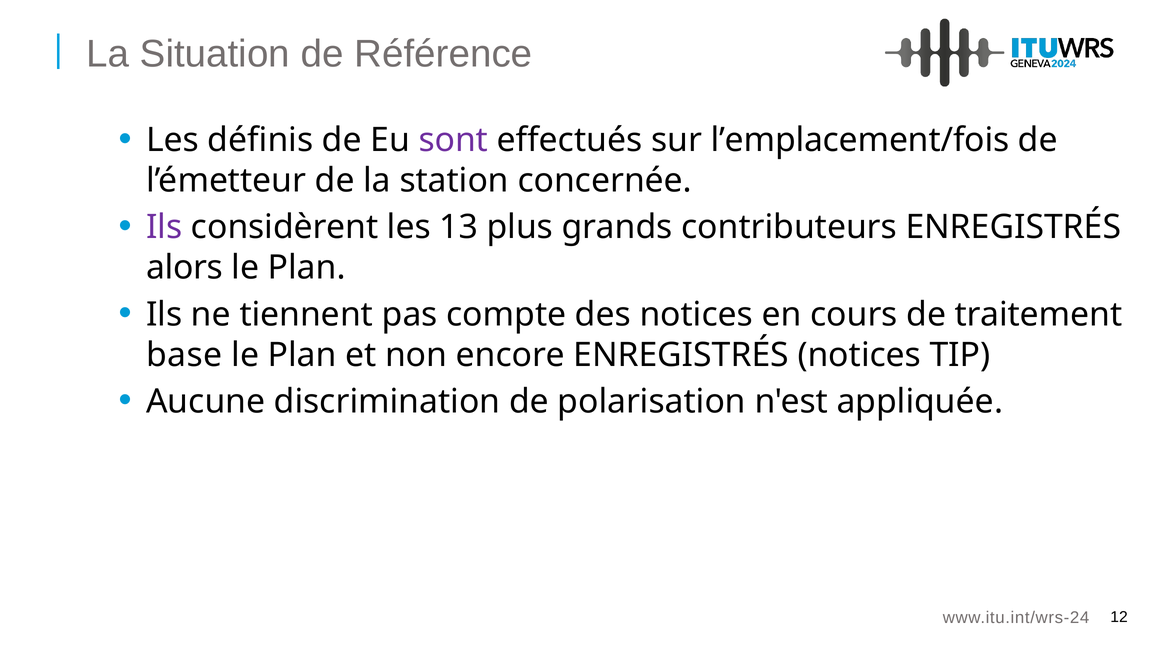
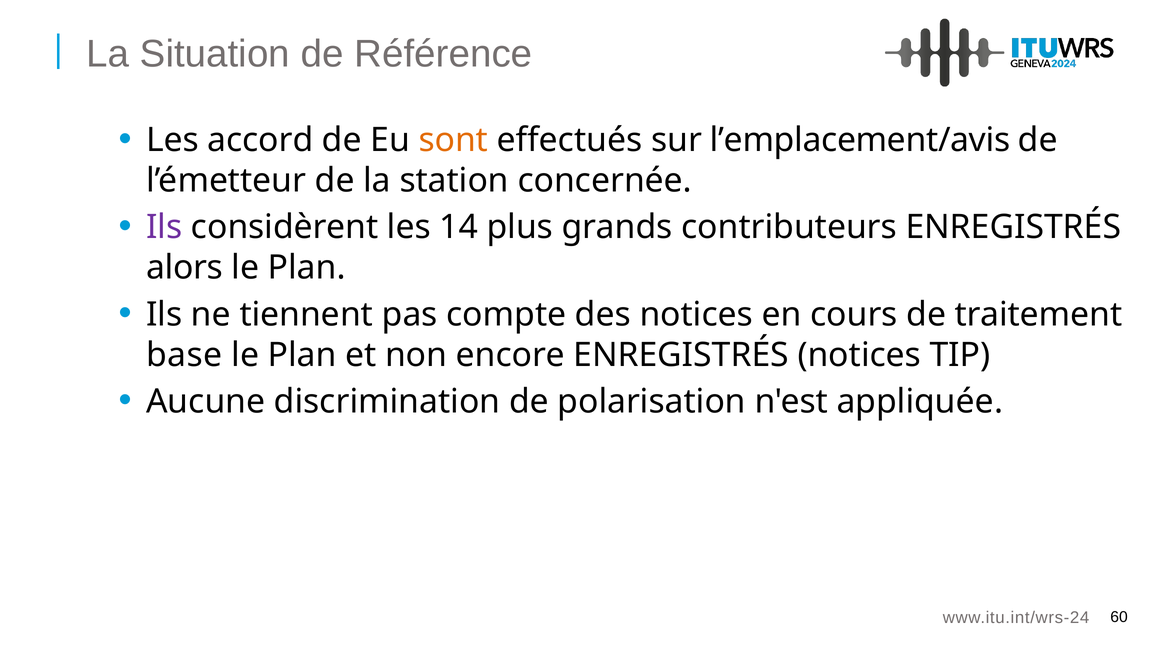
définis: définis -> accord
sont colour: purple -> orange
l’emplacement/fois: l’emplacement/fois -> l’emplacement/avis
13: 13 -> 14
12: 12 -> 60
